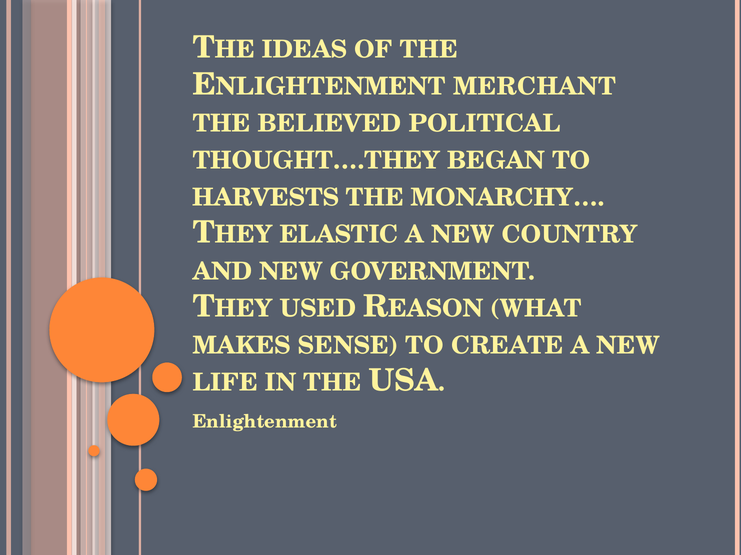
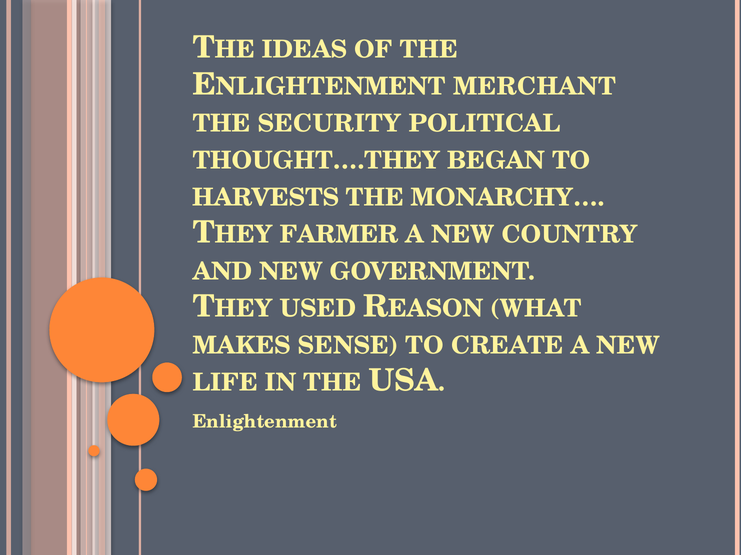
BELIEVED: BELIEVED -> SECURITY
ELASTIC: ELASTIC -> FARMER
